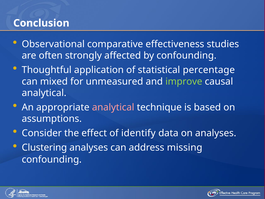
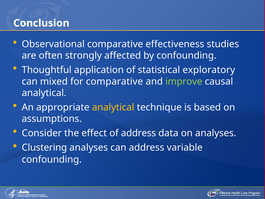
percentage: percentage -> exploratory
for unmeasured: unmeasured -> comparative
analytical at (113, 107) colour: pink -> yellow
of identify: identify -> address
missing: missing -> variable
